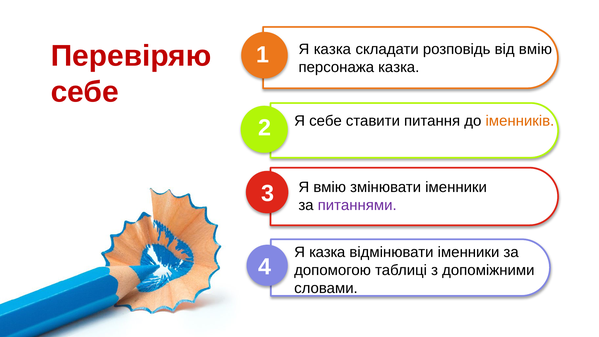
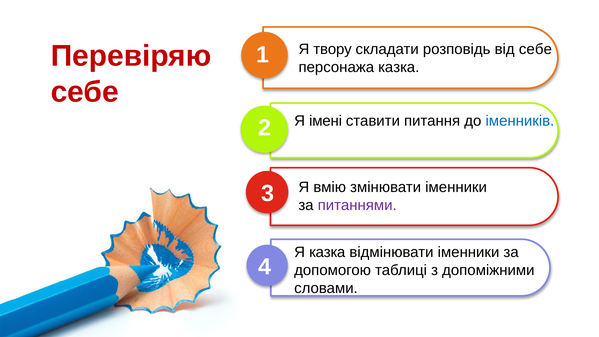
казка at (332, 49): казка -> твору
від вмію: вмію -> себе
Я себе: себе -> імені
іменників colour: orange -> blue
